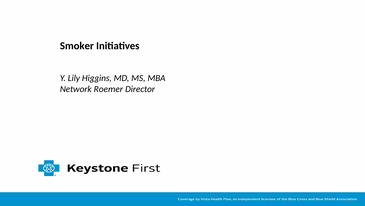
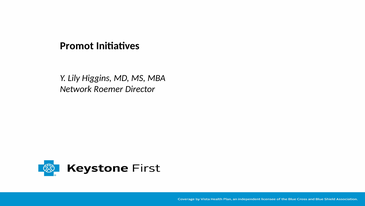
Smoker: Smoker -> Promot
